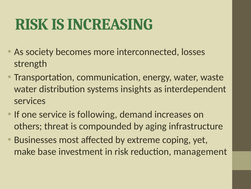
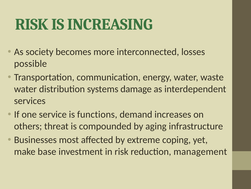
strength: strength -> possible
insights: insights -> damage
following: following -> functions
